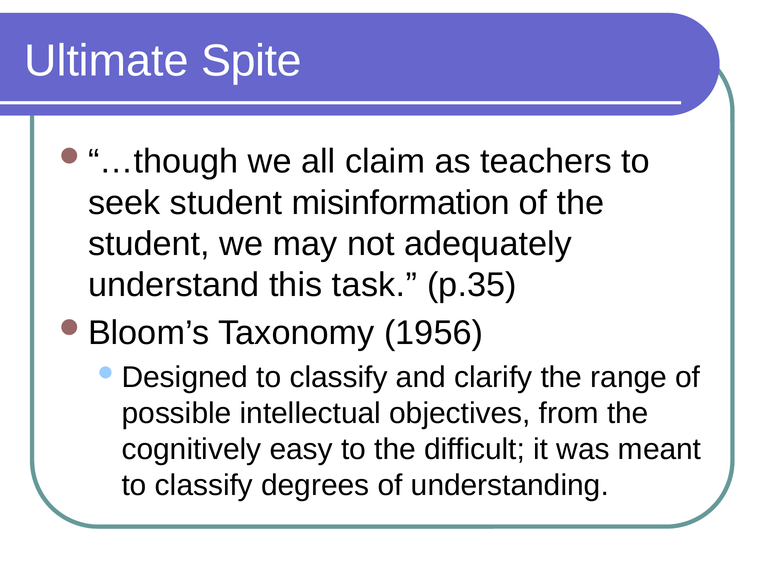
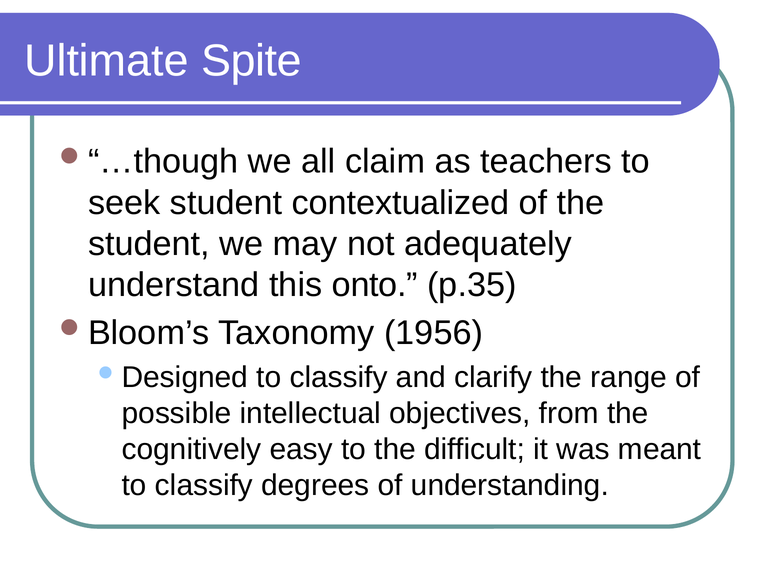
misinformation: misinformation -> contextualized
task: task -> onto
